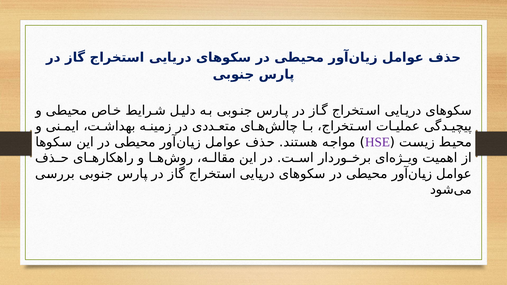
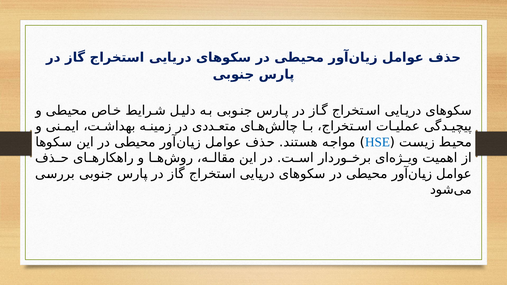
HSE colour: purple -> blue
